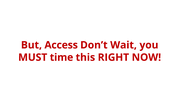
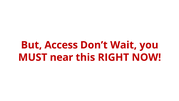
time: time -> near
